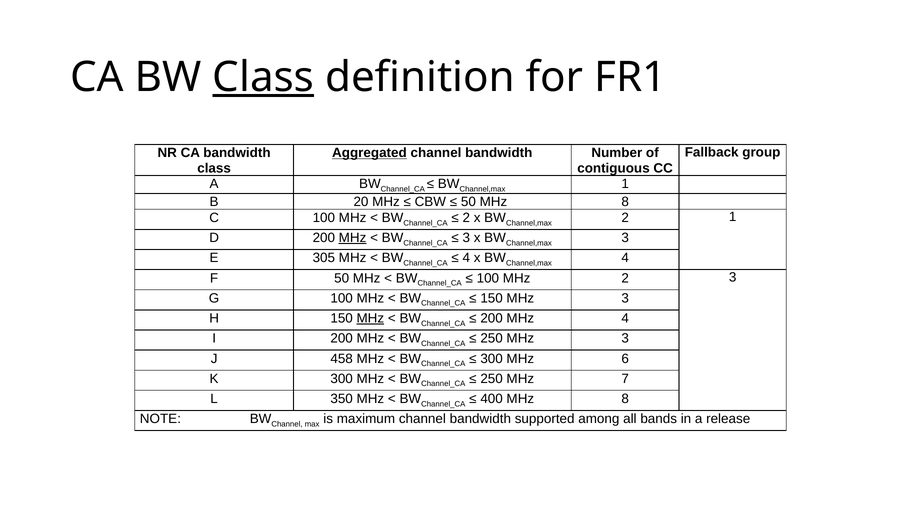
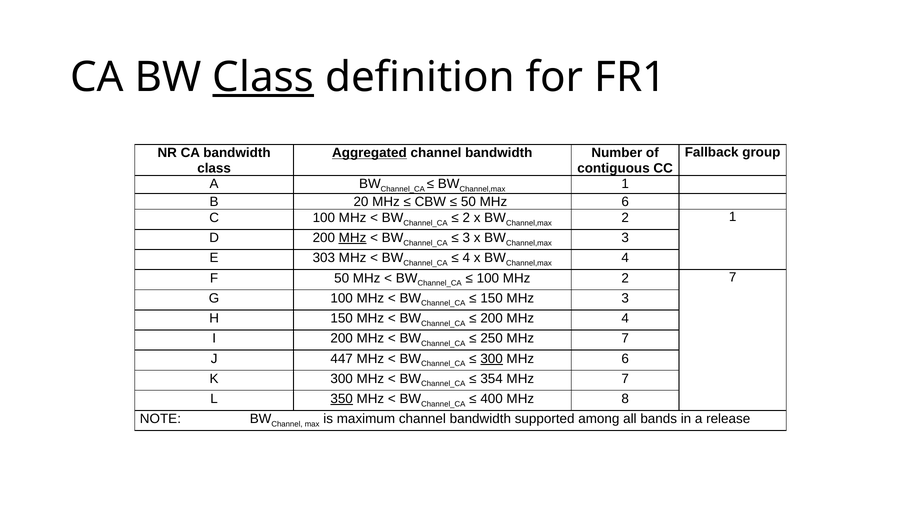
50 MHz 8: 8 -> 6
305: 305 -> 303
2 3: 3 -> 7
MHz at (370, 318) underline: present -> none
250 MHz 3: 3 -> 7
458: 458 -> 447
300 at (492, 359) underline: none -> present
250 at (492, 379): 250 -> 354
350 underline: none -> present
